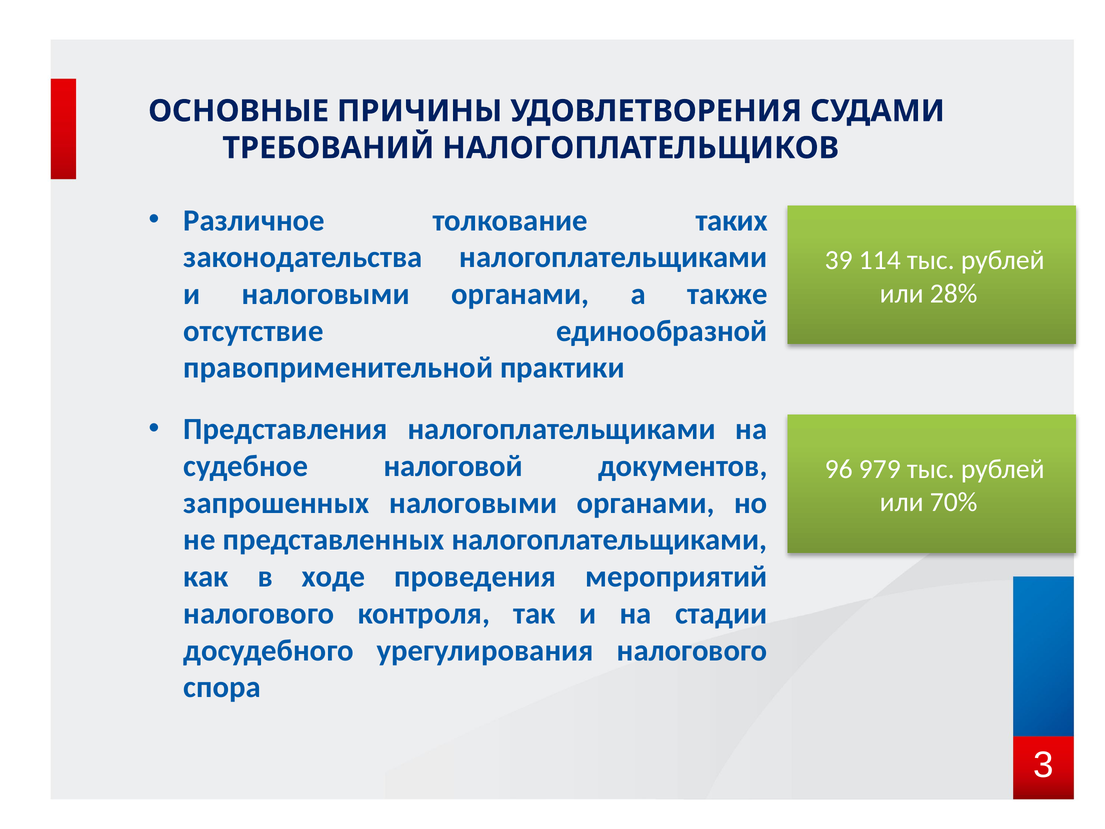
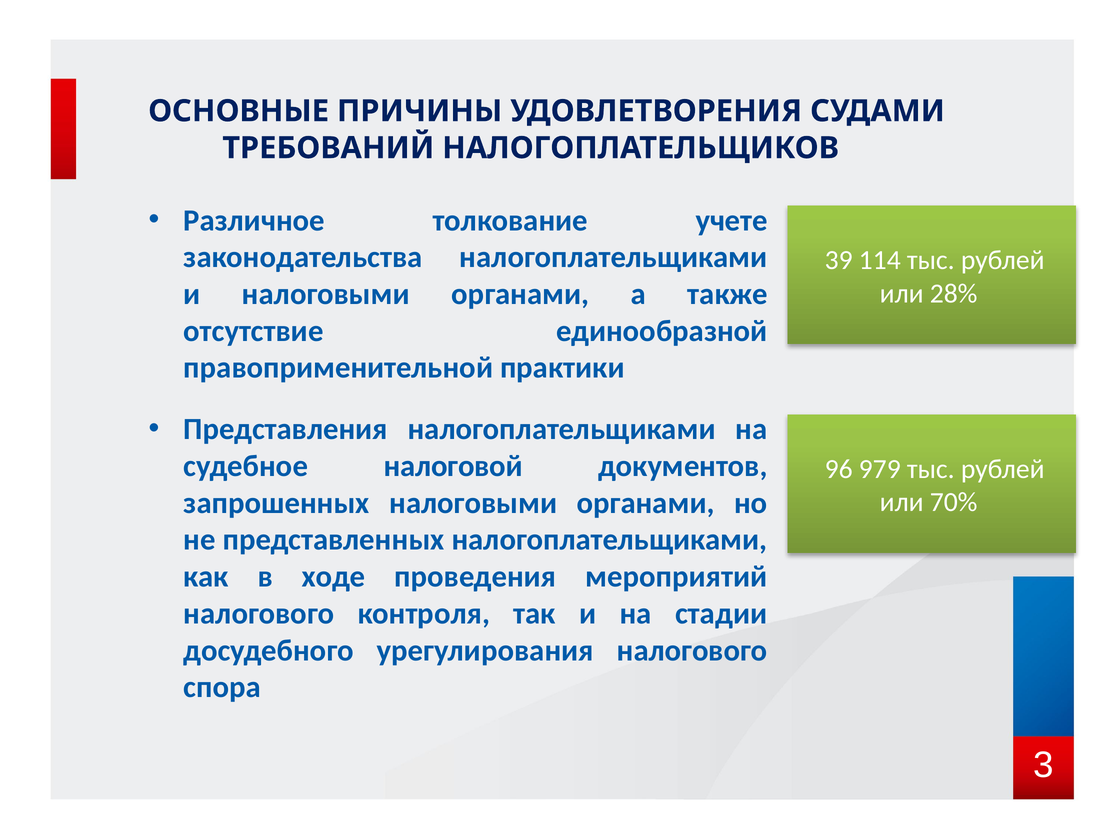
таких: таких -> учете
